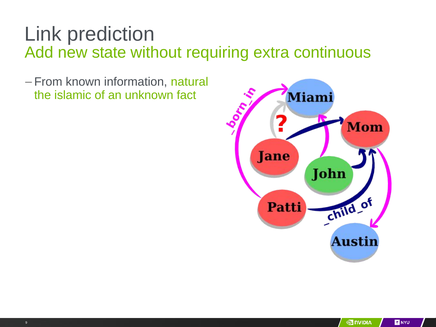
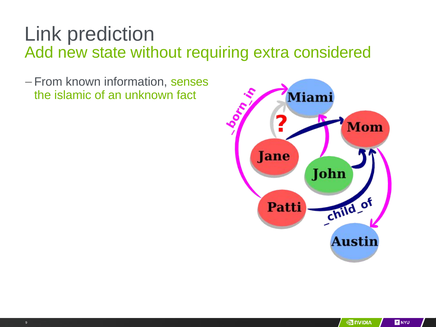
continuous: continuous -> considered
natural: natural -> senses
